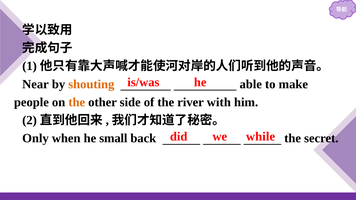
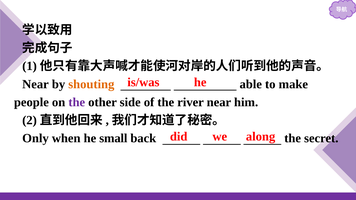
the at (77, 102) colour: orange -> purple
river with: with -> near
while: while -> along
